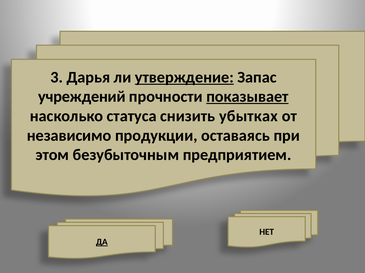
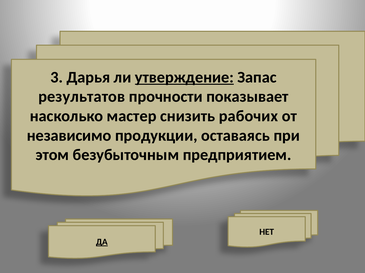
учреждений: учреждений -> результатов
показывает underline: present -> none
статуса: статуса -> мастер
убытках: убытках -> рабочих
